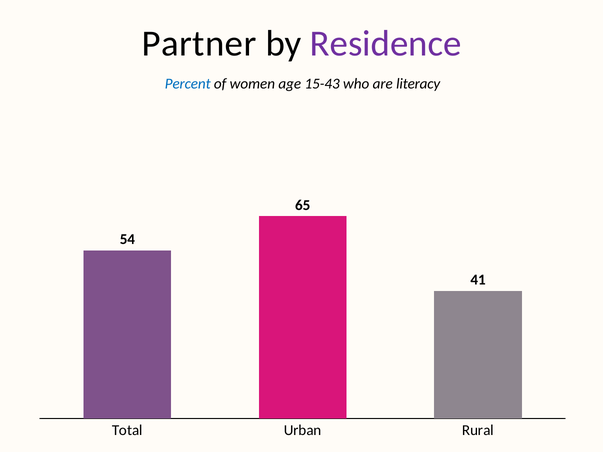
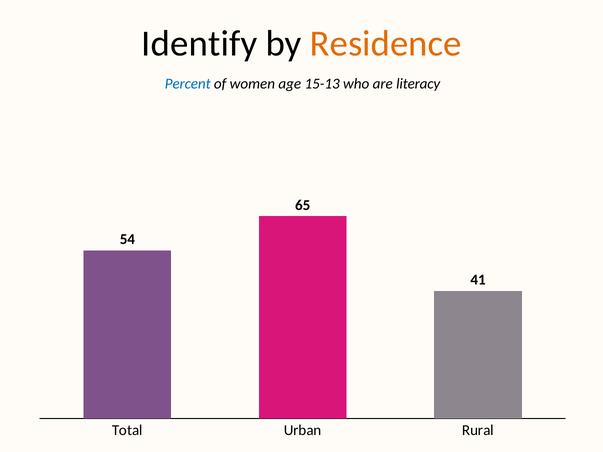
Partner: Partner -> Identify
Residence colour: purple -> orange
15-43: 15-43 -> 15-13
